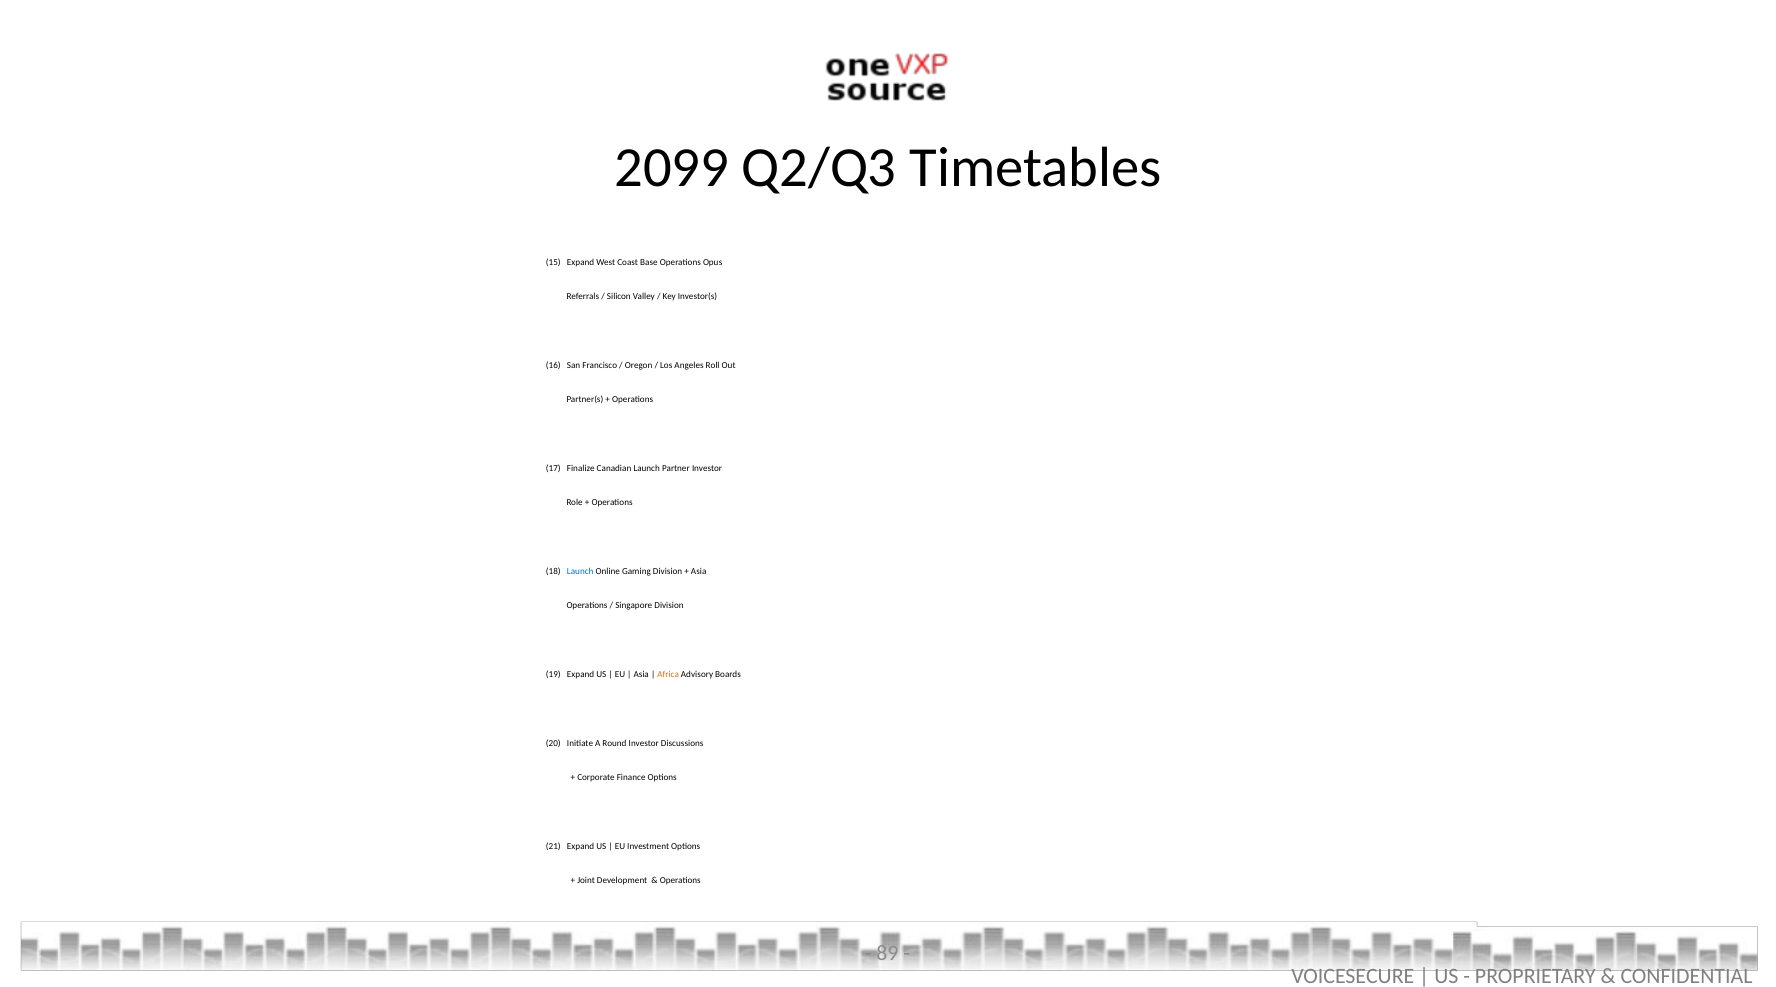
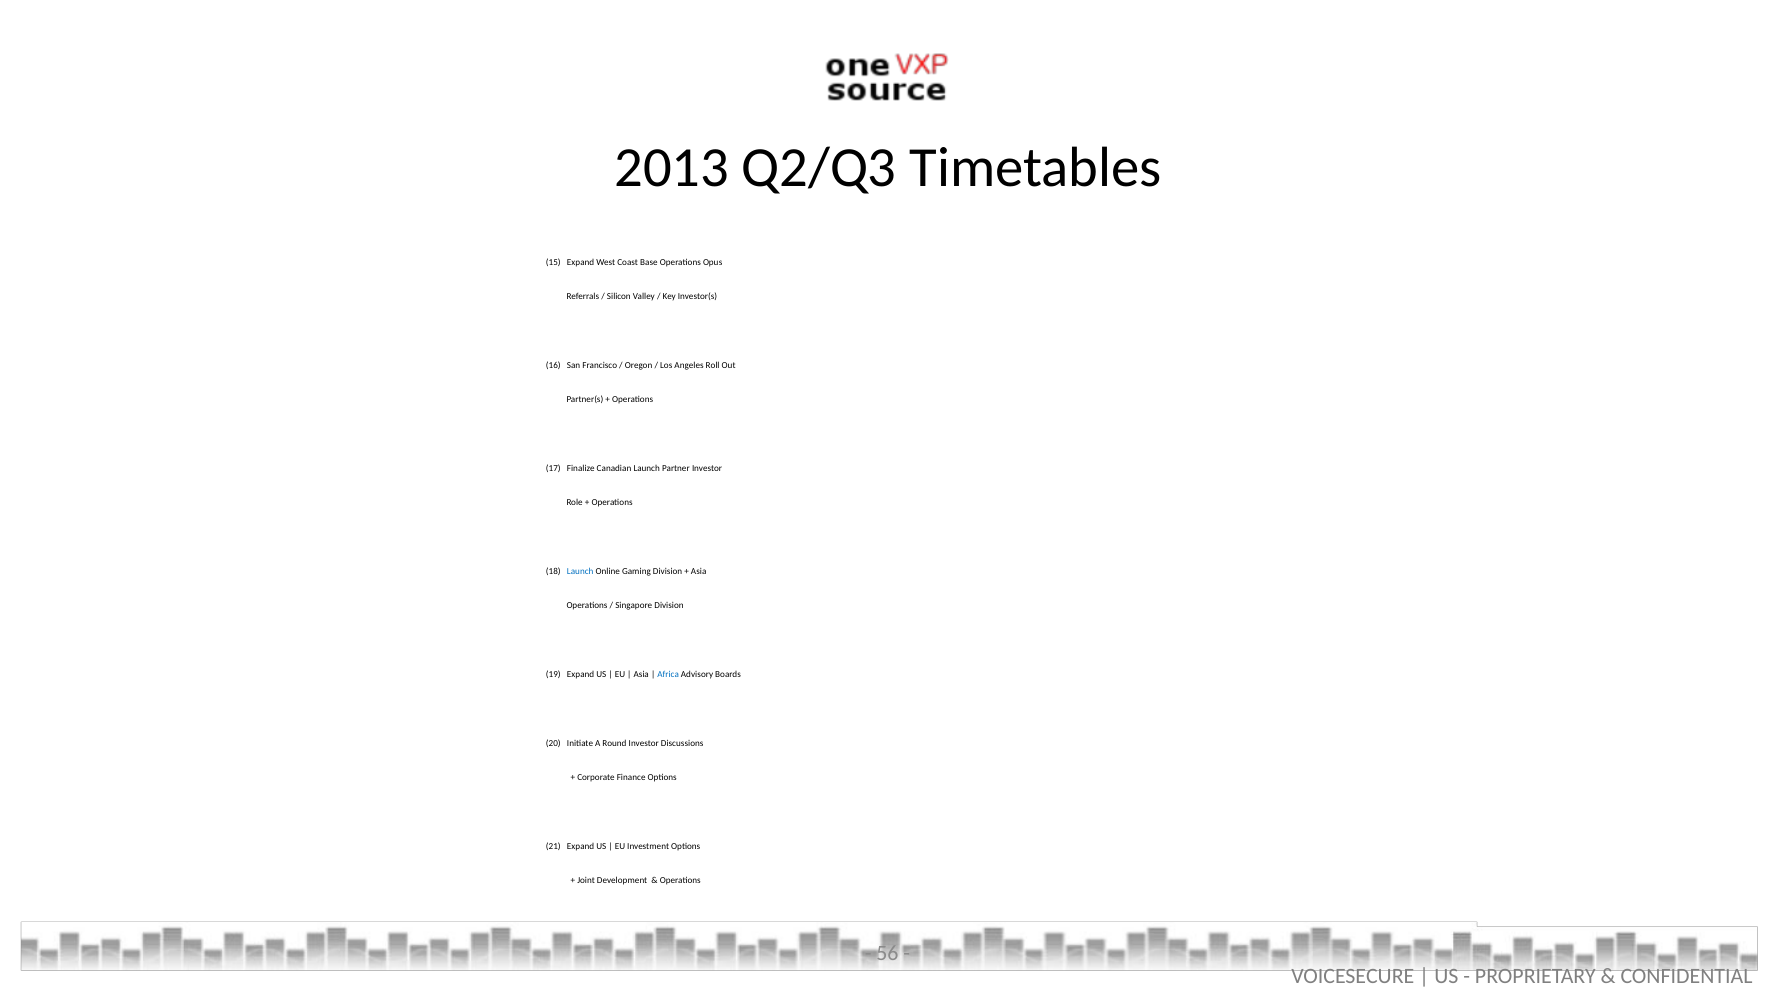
2099: 2099 -> 2013
Africa colour: orange -> blue
89: 89 -> 56
